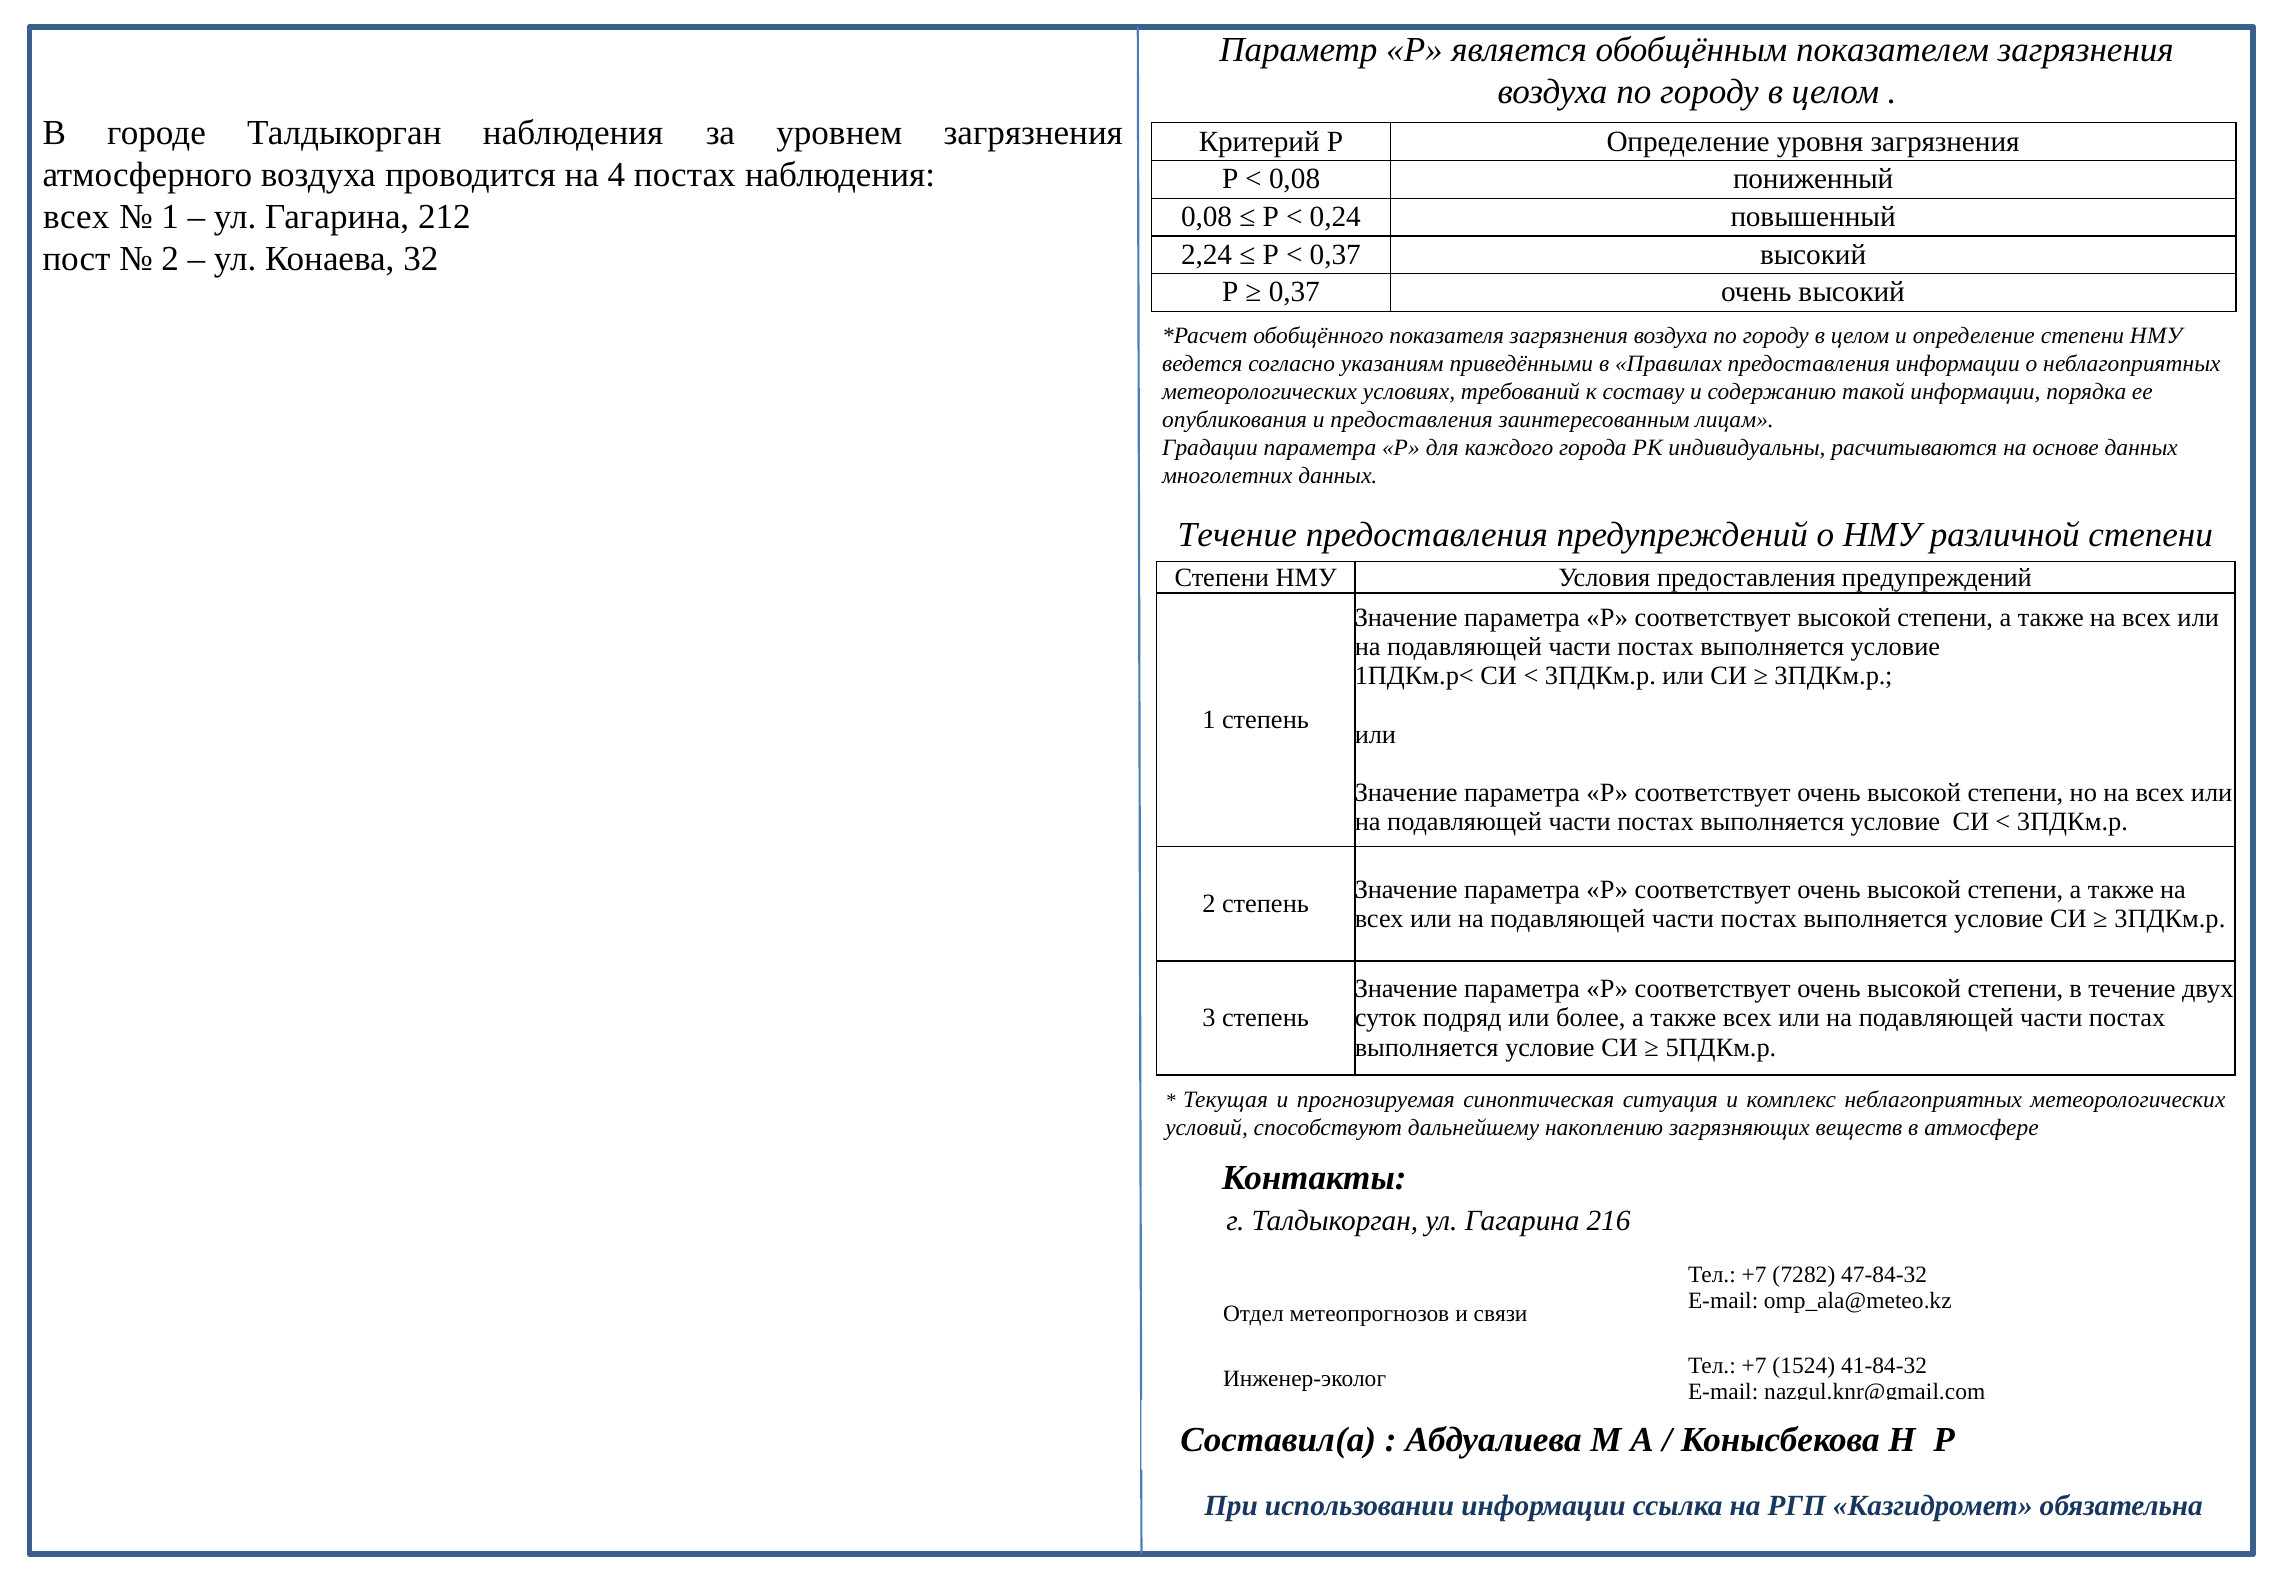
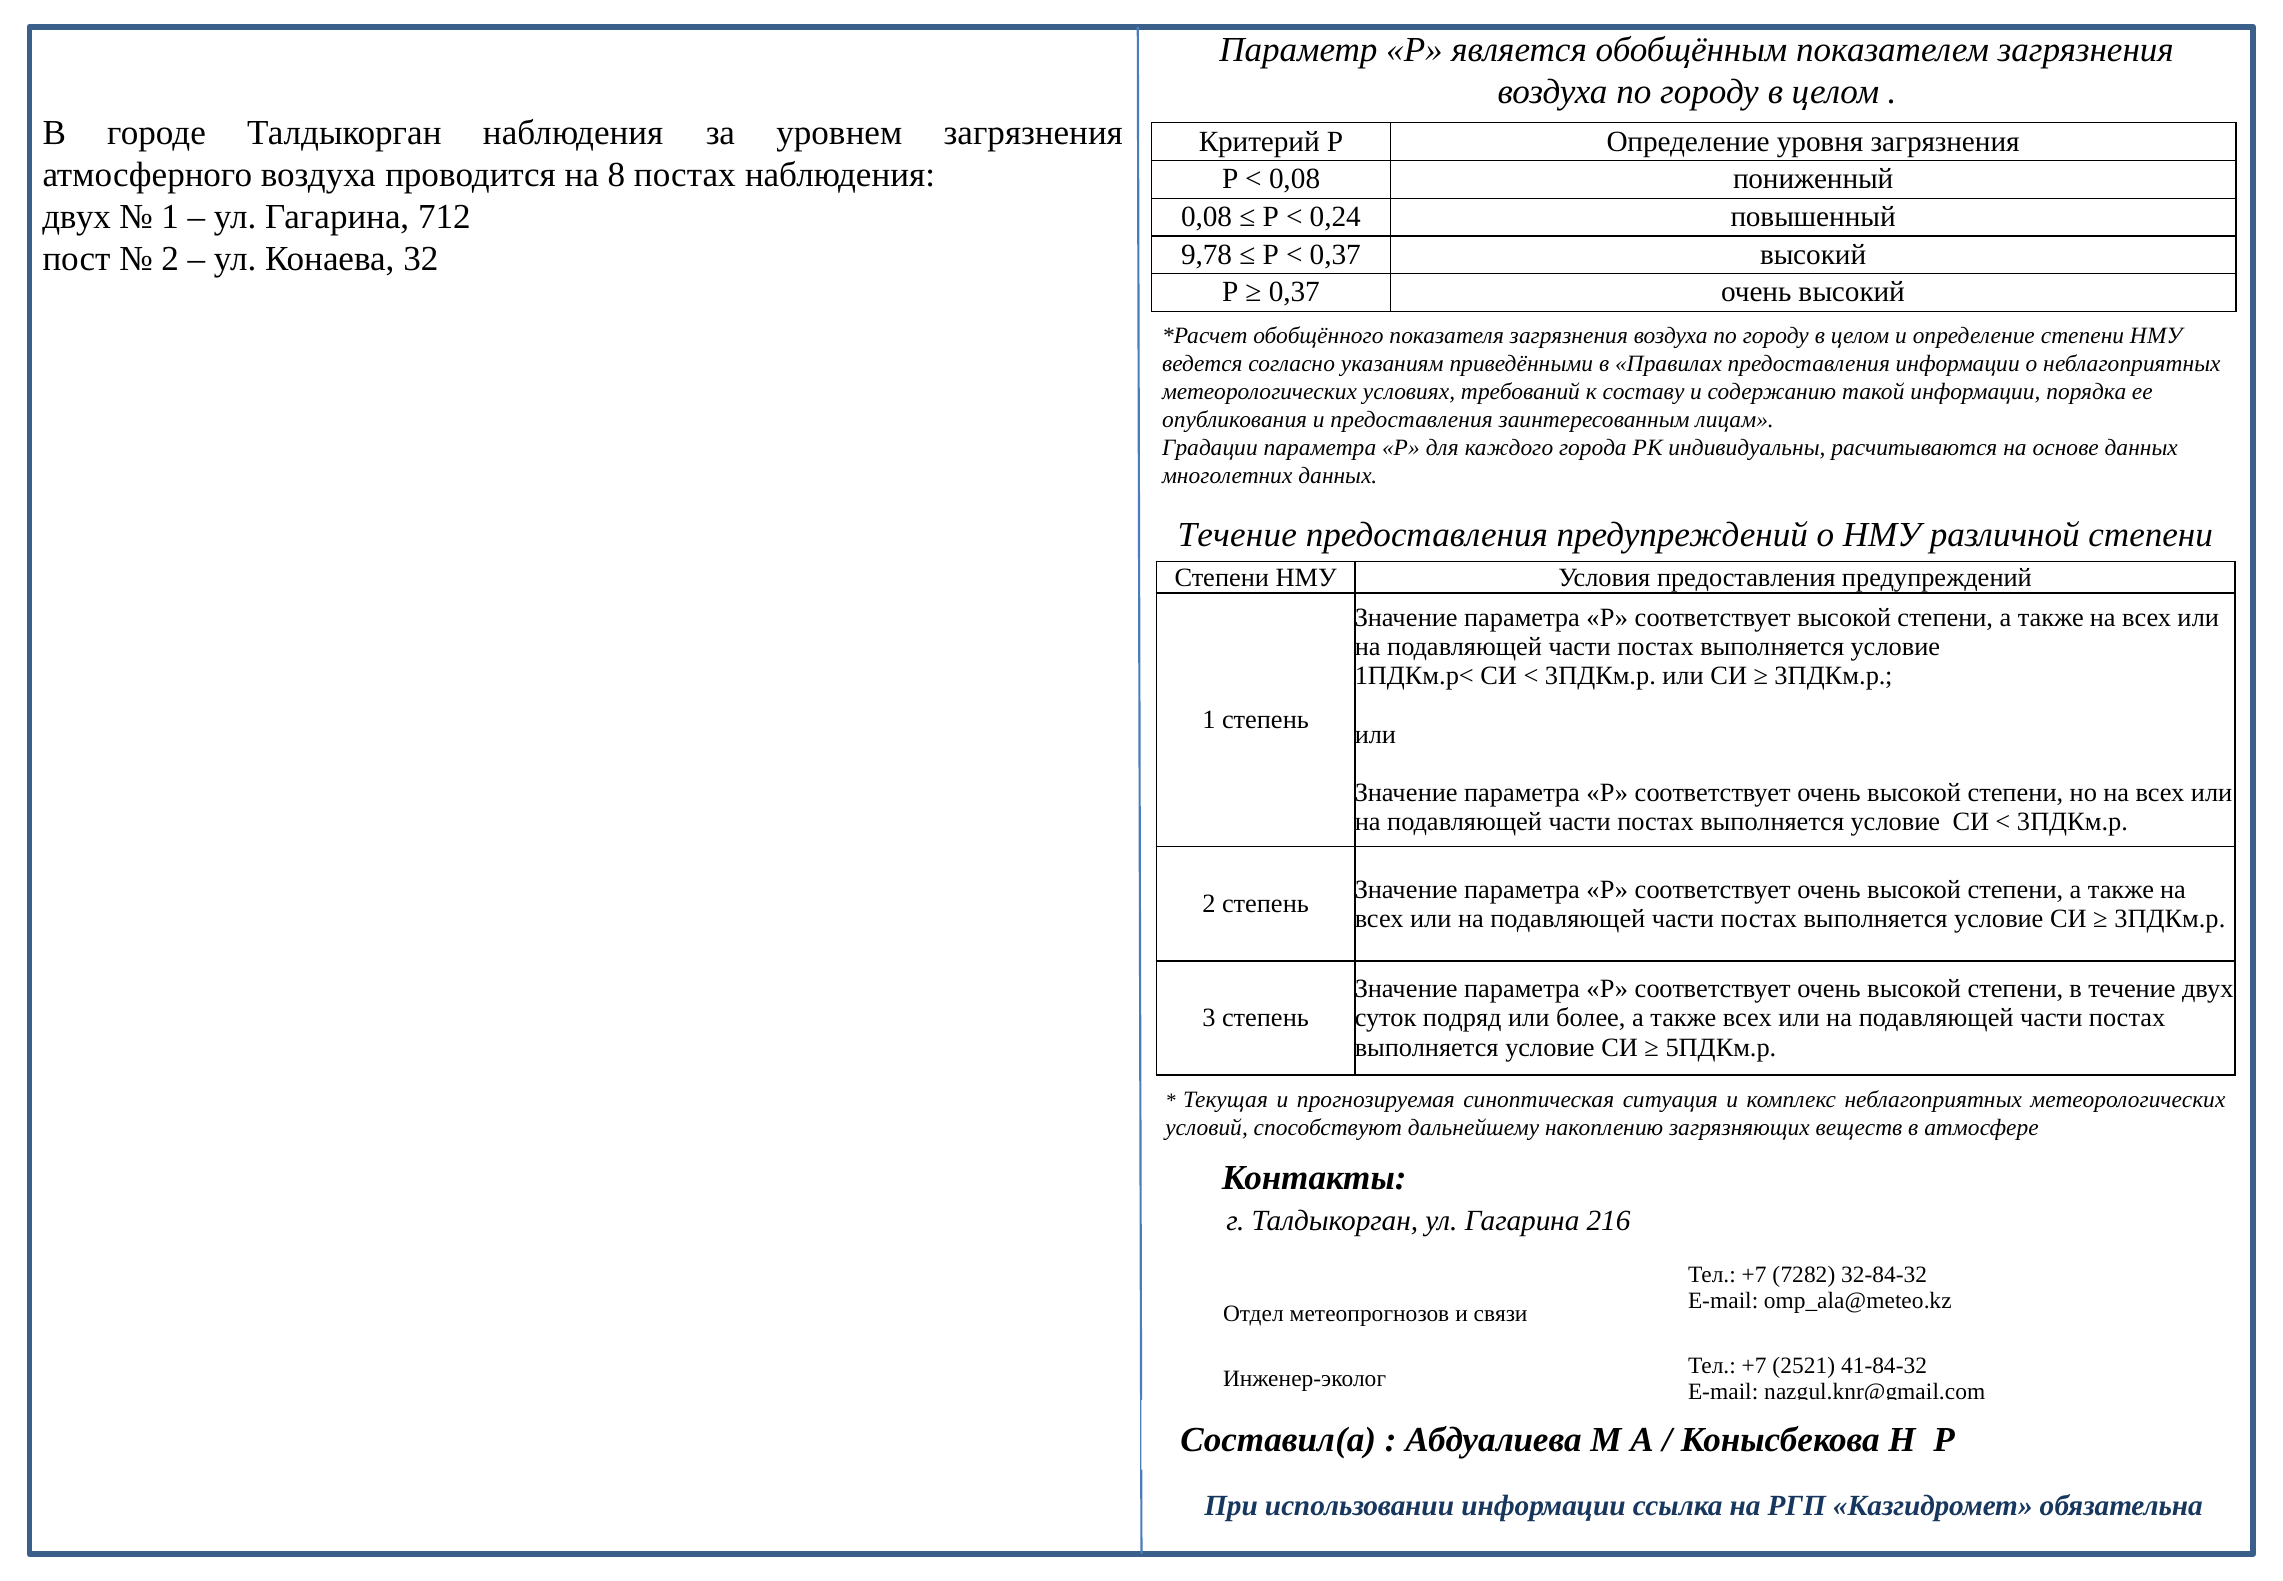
4: 4 -> 8
всех at (76, 217): всех -> двух
212: 212 -> 712
2,24: 2,24 -> 9,78
47-84-32: 47-84-32 -> 32-84-32
1524: 1524 -> 2521
